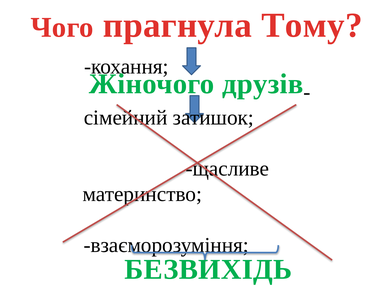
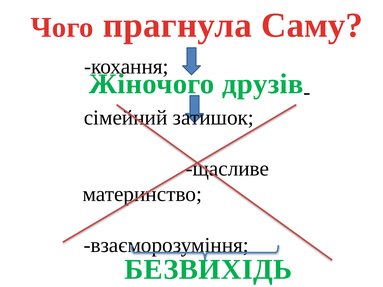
Тому: Тому -> Саму
